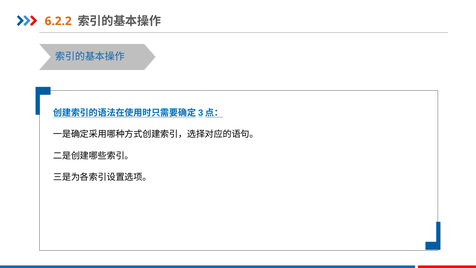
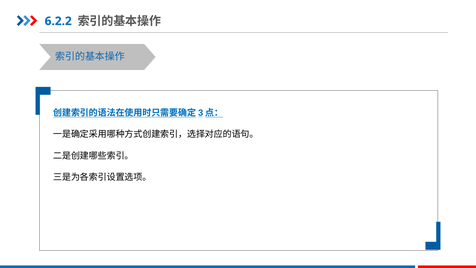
6.2.2 colour: orange -> blue
